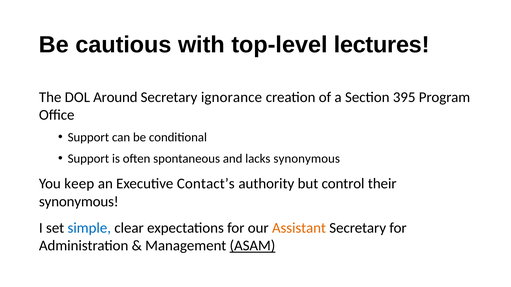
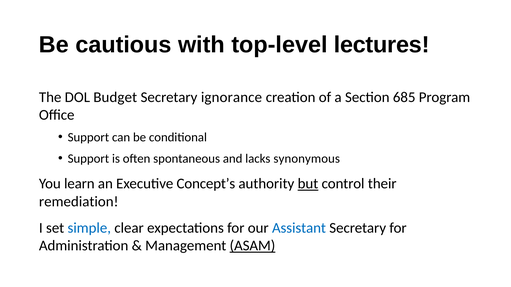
Around: Around -> Budget
395: 395 -> 685
keep: keep -> learn
Contact’s: Contact’s -> Concept’s
but underline: none -> present
synonymous at (79, 202): synonymous -> remediation
Assistant colour: orange -> blue
